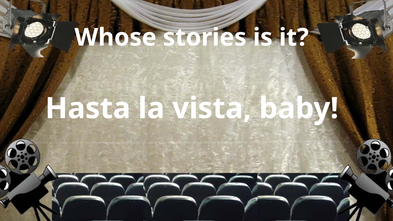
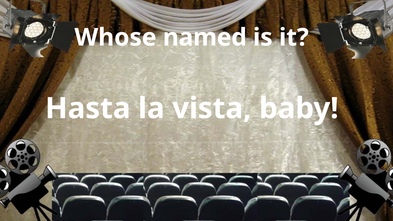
stories: stories -> named
